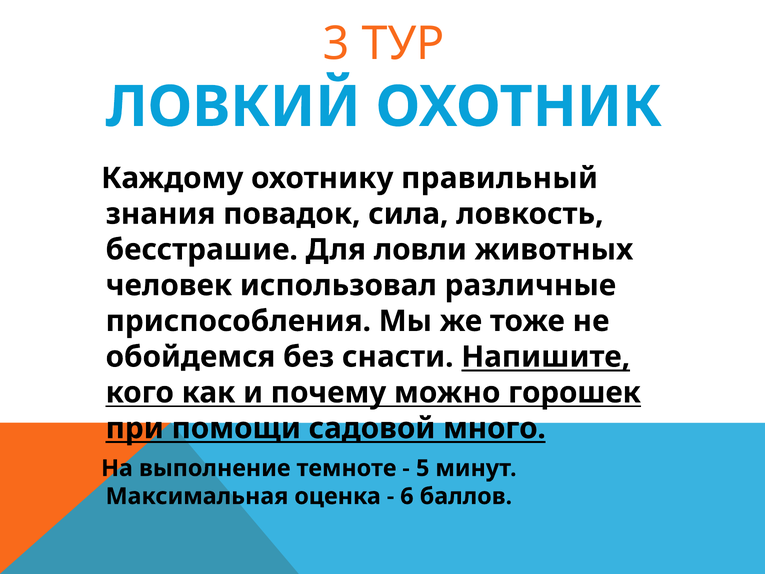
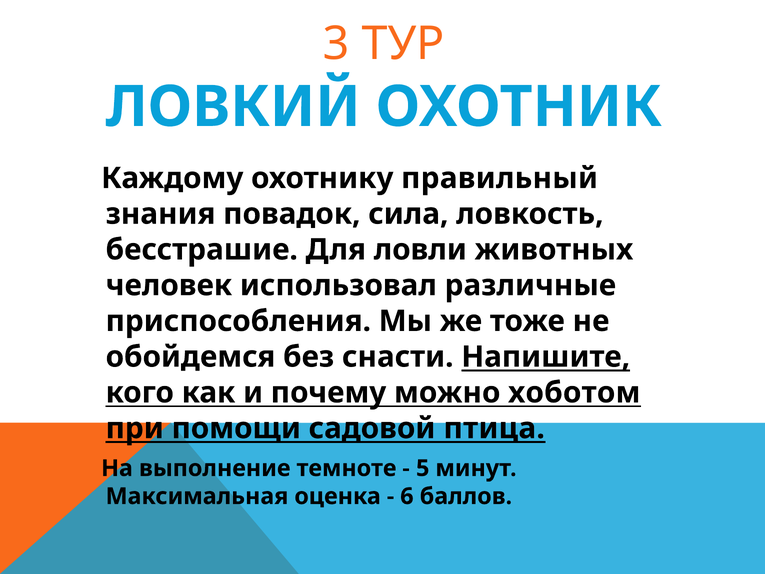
горошек: горошек -> хоботом
много: много -> птица
